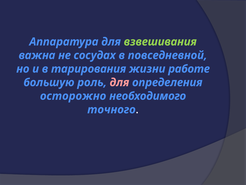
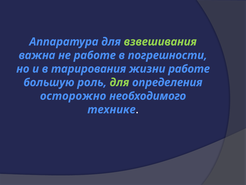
не сосудах: сосудах -> работе
повседневной: повседневной -> погрешности
для at (119, 82) colour: pink -> light green
точного: точного -> технике
